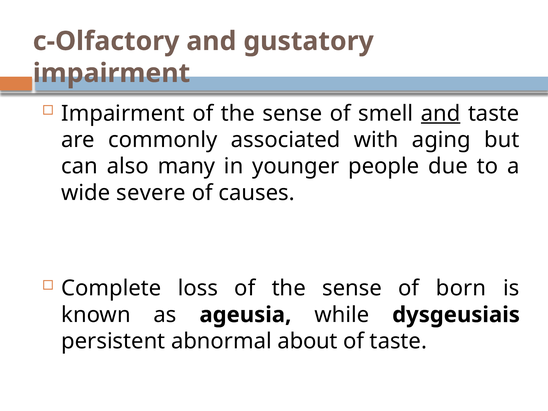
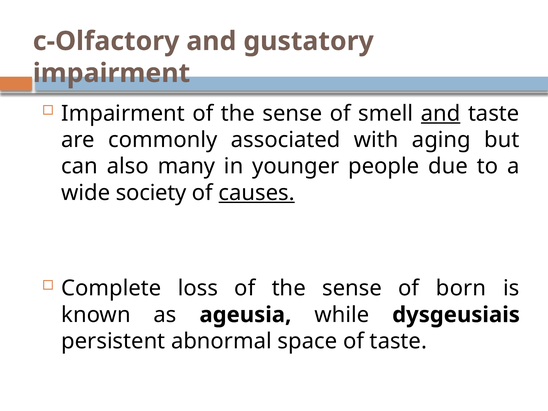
severe: severe -> society
causes underline: none -> present
about: about -> space
